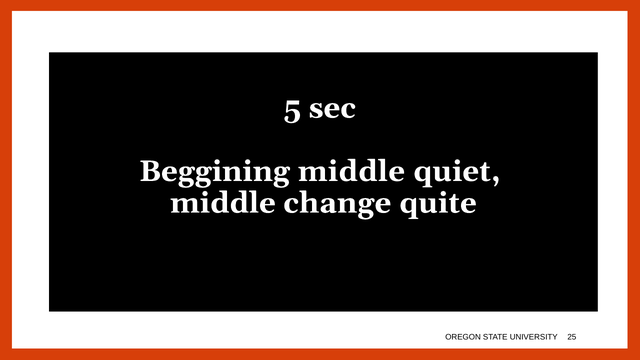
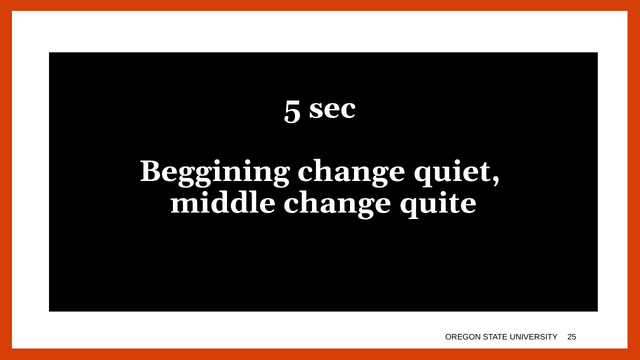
Beggining middle: middle -> change
